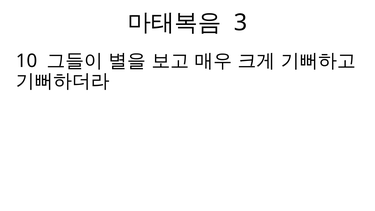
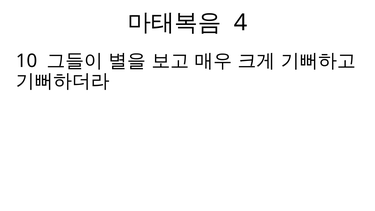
3: 3 -> 4
